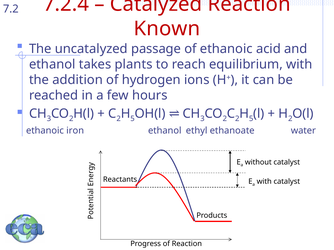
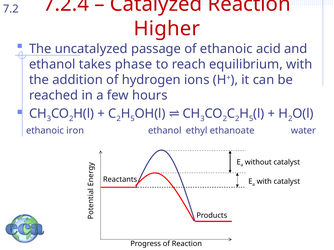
Known: Known -> Higher
plants: plants -> phase
